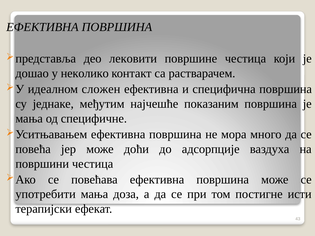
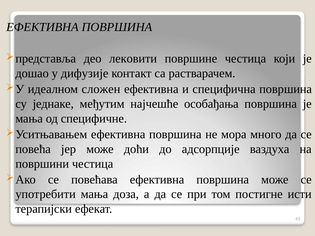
неколико: неколико -> дифузије
показаним: показаним -> особађања
